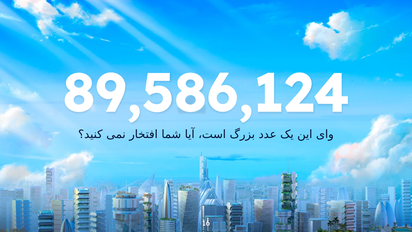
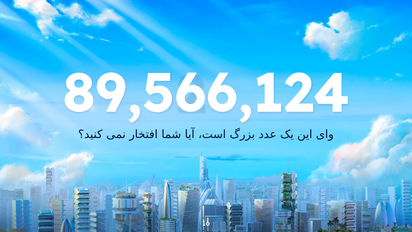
89,586,124: 89,586,124 -> 89,566,124
